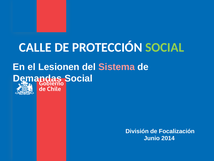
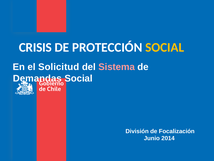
CALLE: CALLE -> CRISIS
SOCIAL at (165, 47) colour: light green -> yellow
Lesionen: Lesionen -> Solicitud
